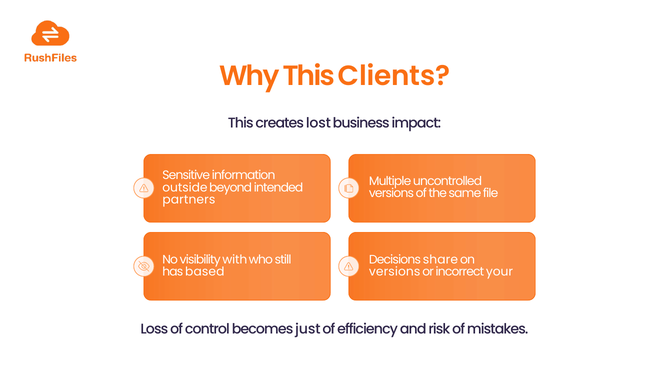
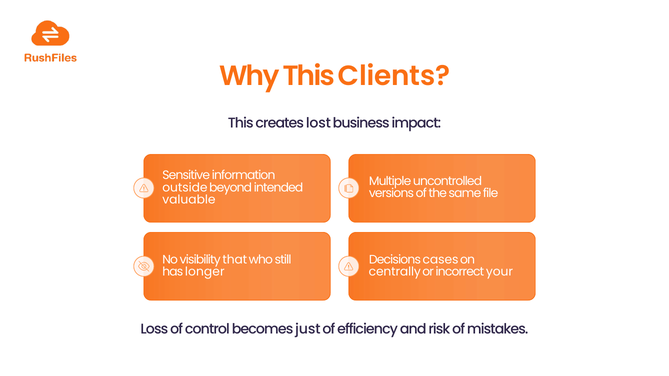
partners: partners -> valuable
with: with -> that
share: share -> cases
based: based -> longer
versions at (395, 272): versions -> centrally
